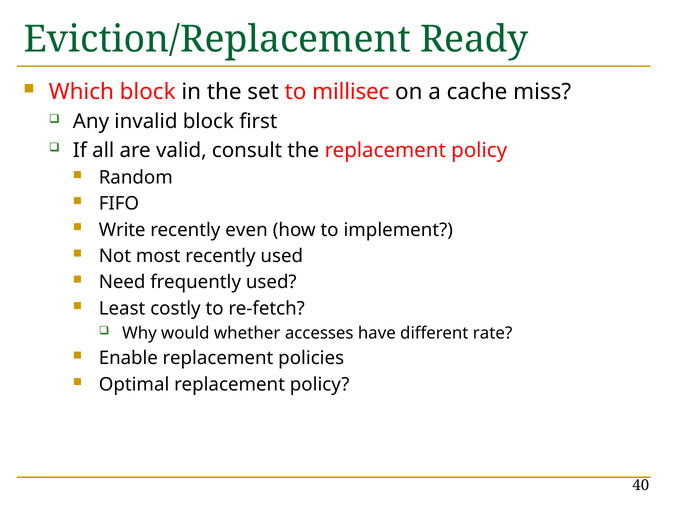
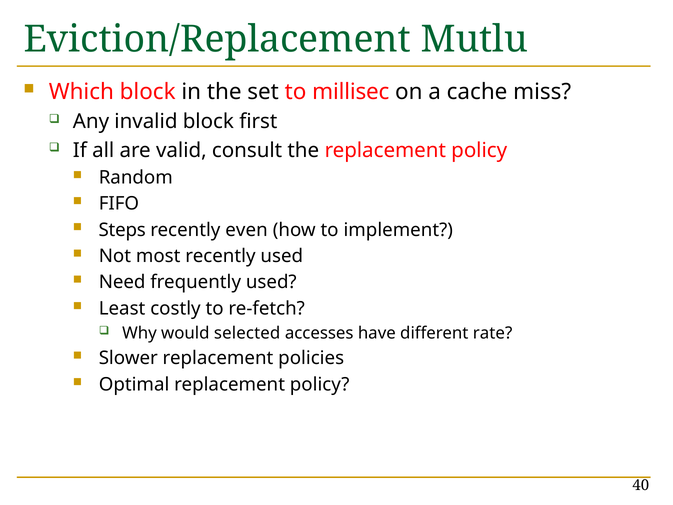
Ready: Ready -> Mutlu
Write: Write -> Steps
whether: whether -> selected
Enable: Enable -> Slower
